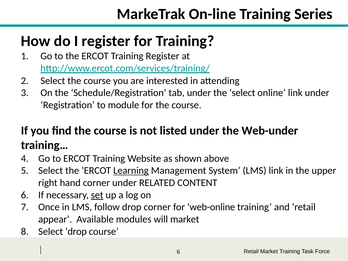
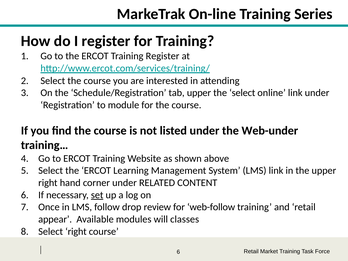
tab under: under -> upper
Learning underline: present -> none
drop corner: corner -> review
web-online: web-online -> web-follow
will market: market -> classes
Select drop: drop -> right
